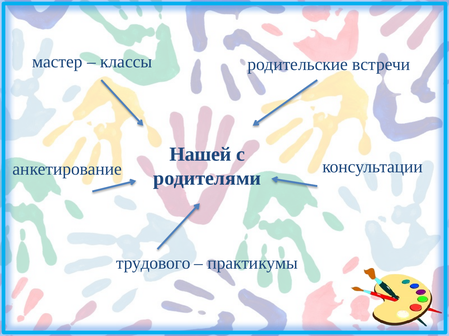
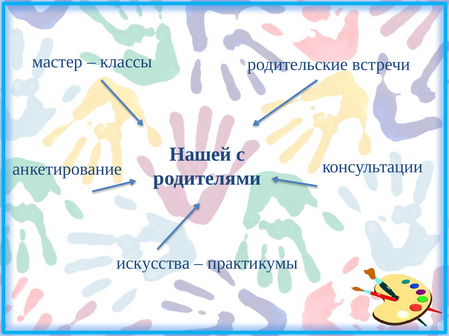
трудового: трудового -> искусства
